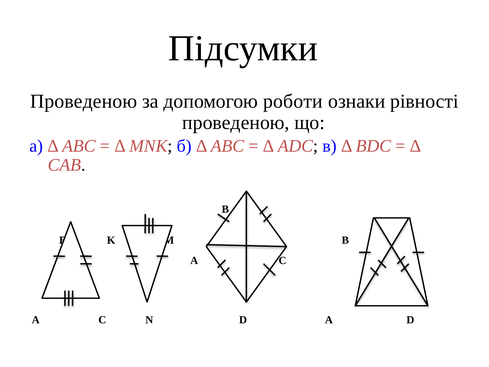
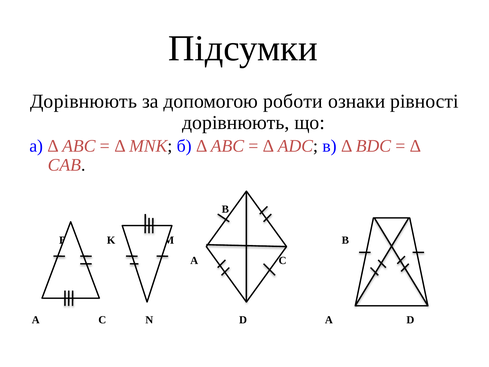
Проведеною at (84, 101): Проведеною -> Дорівнюють
проведеною at (236, 122): проведеною -> дорівнюють
